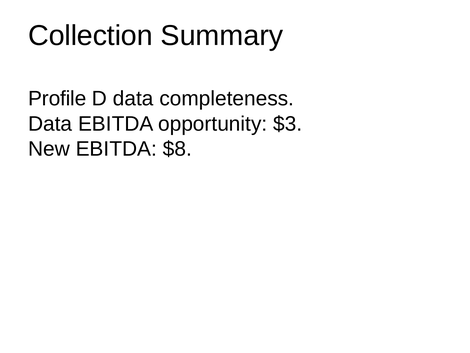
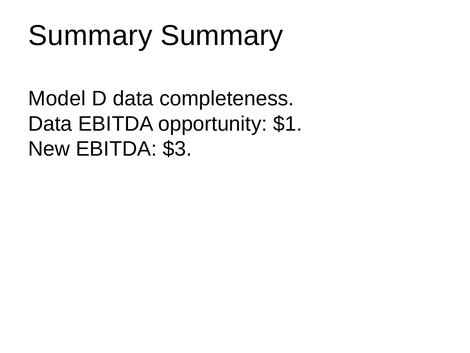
Collection at (90, 36): Collection -> Summary
Profile: Profile -> Model
$3: $3 -> $1
$8: $8 -> $3
